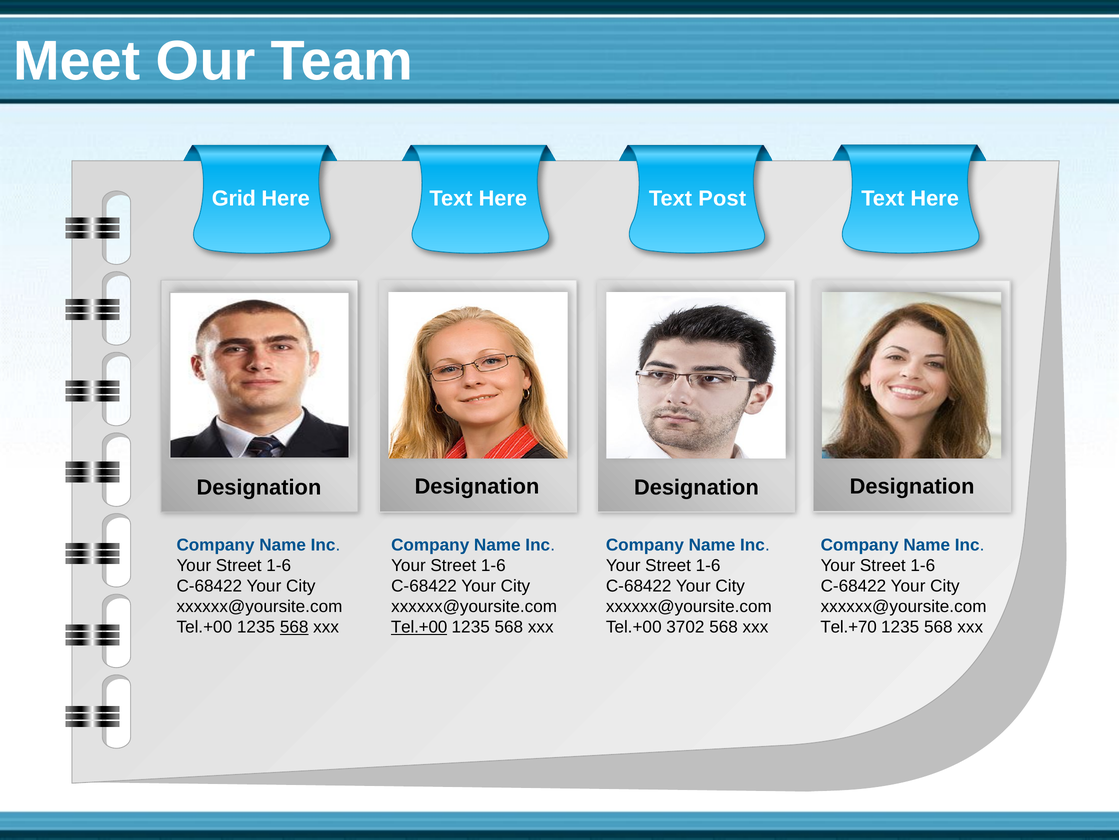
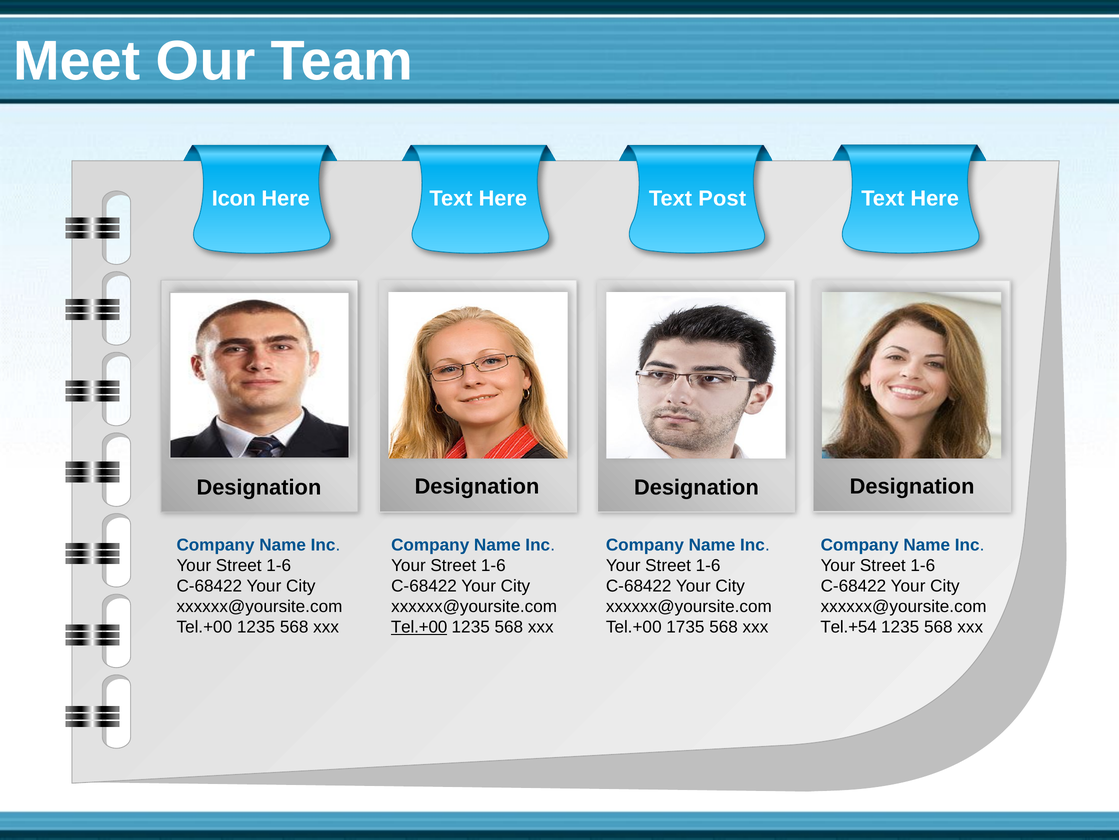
Grid: Grid -> Icon
568 at (294, 627) underline: present -> none
3702: 3702 -> 1735
Tel.+70: Tel.+70 -> Tel.+54
